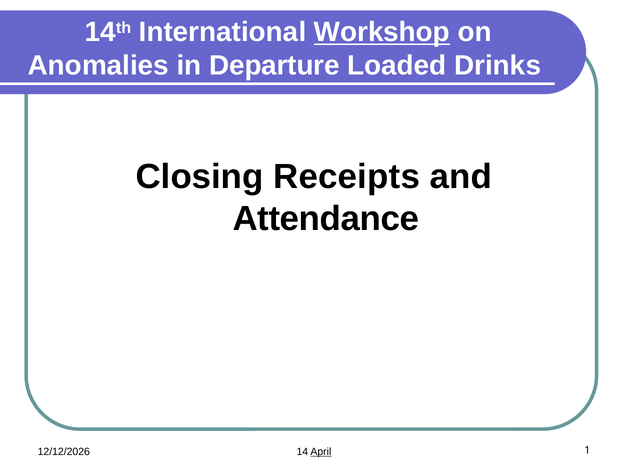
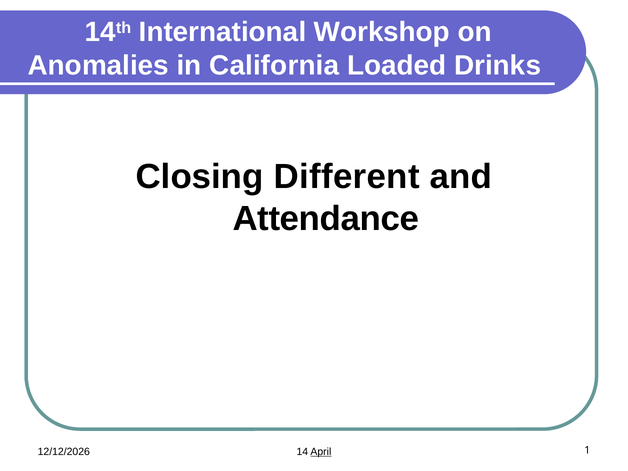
Workshop underline: present -> none
Departure: Departure -> California
Receipts: Receipts -> Different
